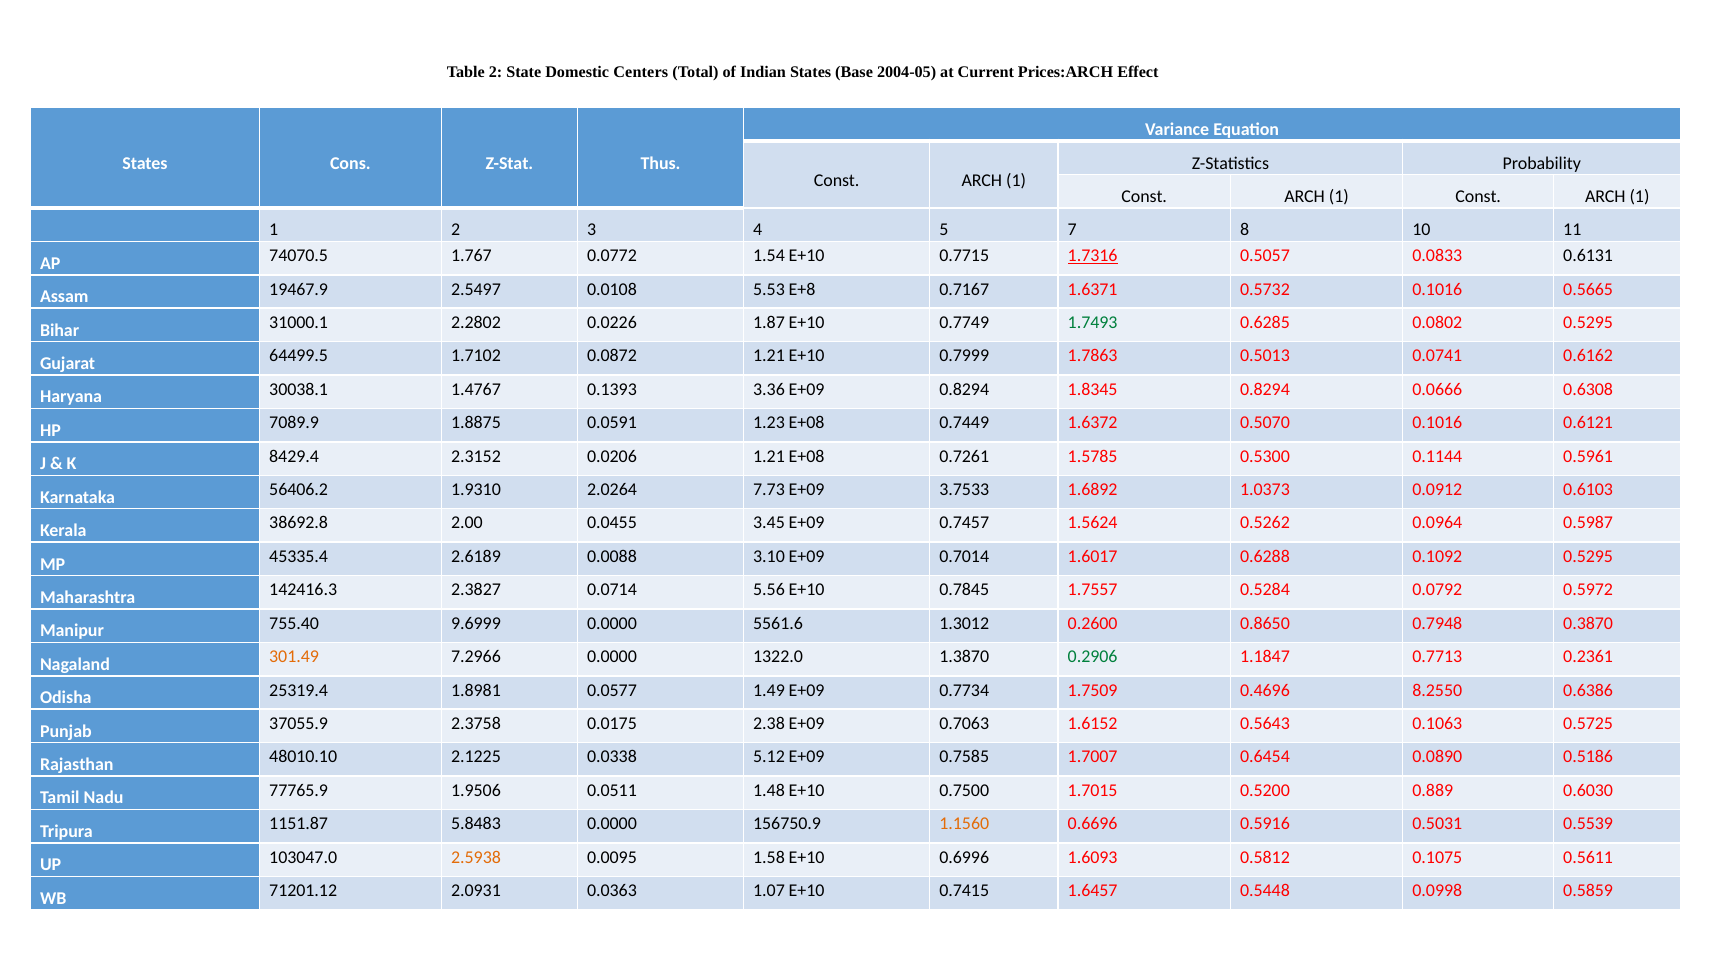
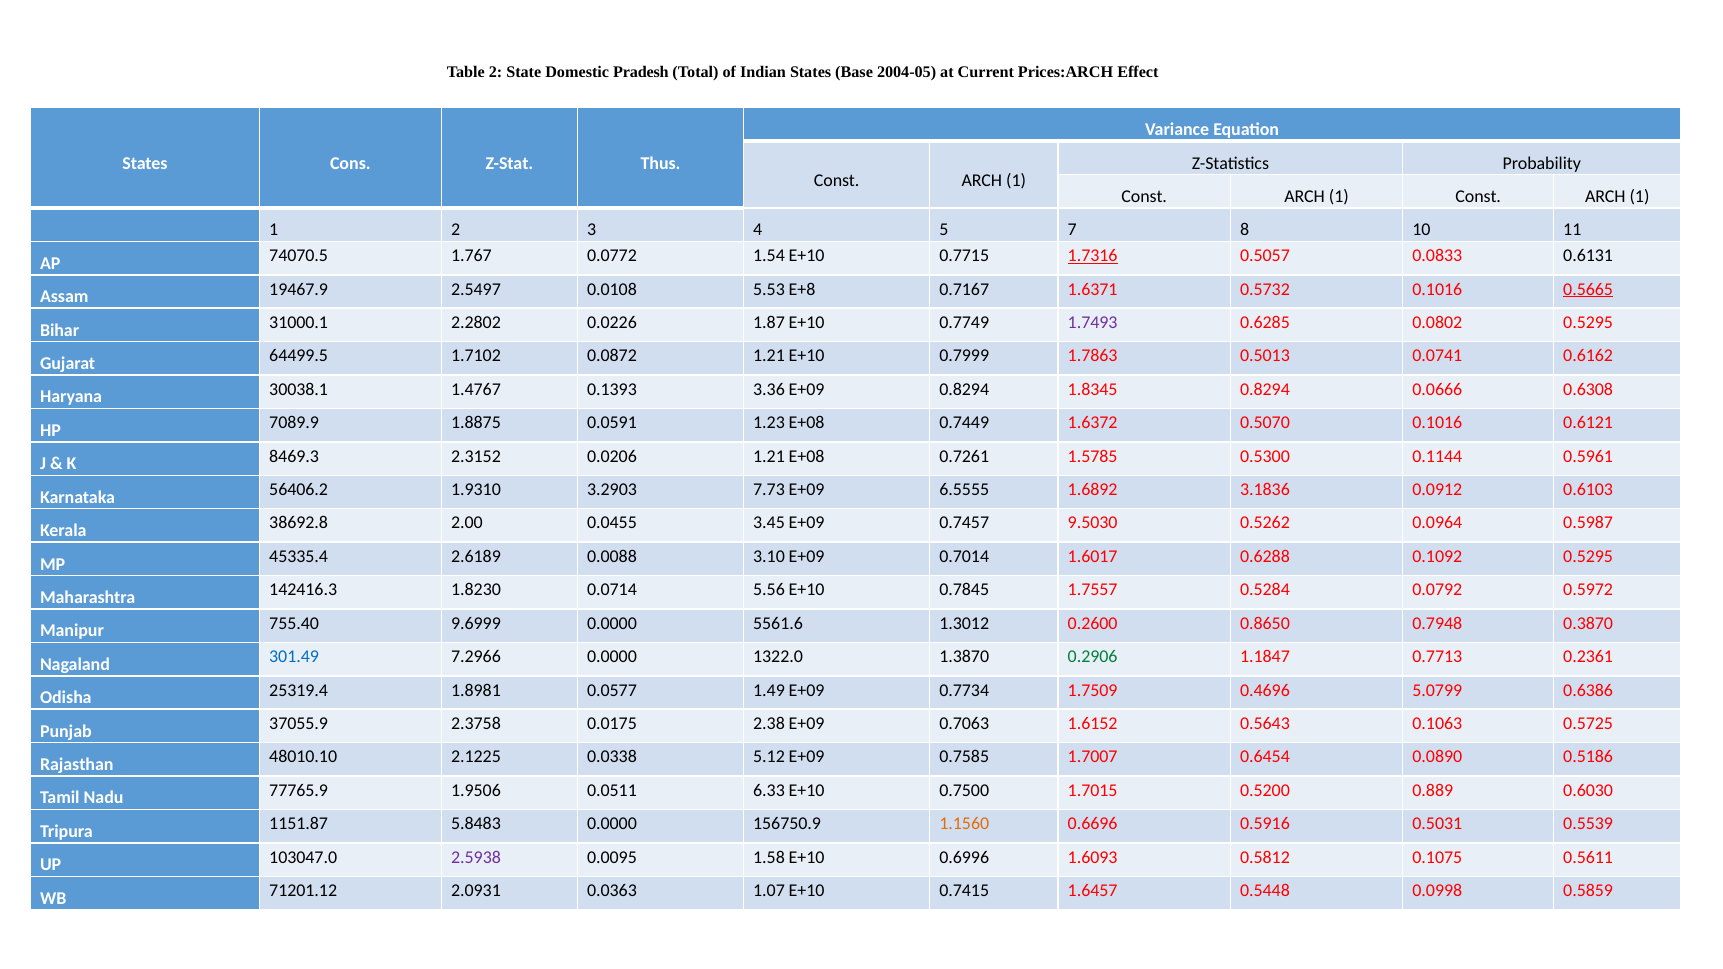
Centers: Centers -> Pradesh
0.5665 underline: none -> present
1.7493 colour: green -> purple
8429.4: 8429.4 -> 8469.3
2.0264: 2.0264 -> 3.2903
3.7533: 3.7533 -> 6.5555
1.0373: 1.0373 -> 3.1836
1.5624: 1.5624 -> 9.5030
2.3827: 2.3827 -> 1.8230
301.49 colour: orange -> blue
8.2550: 8.2550 -> 5.0799
1.48: 1.48 -> 6.33
2.5938 colour: orange -> purple
